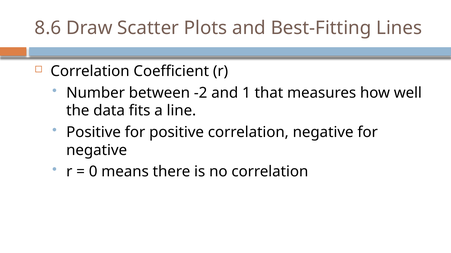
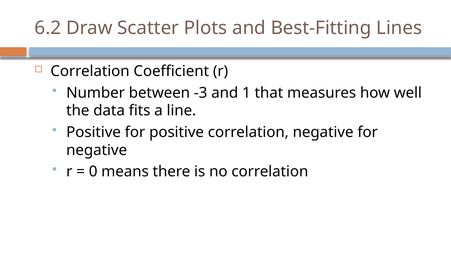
8.6: 8.6 -> 6.2
-2: -2 -> -3
